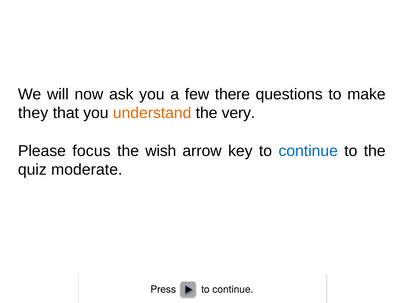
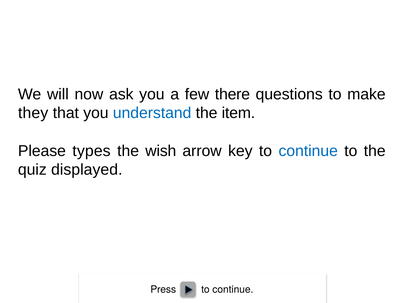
understand colour: orange -> blue
very: very -> item
focus: focus -> types
moderate: moderate -> displayed
